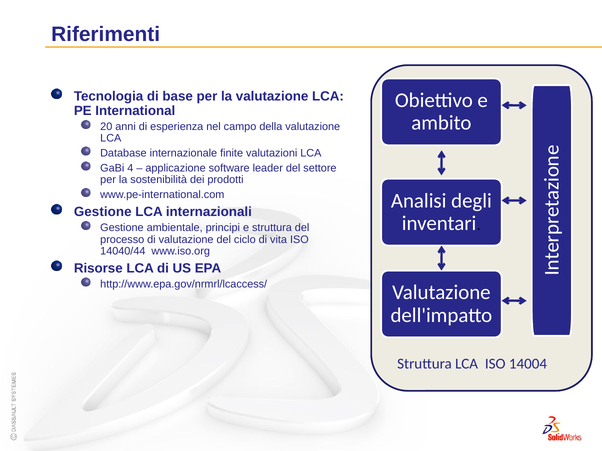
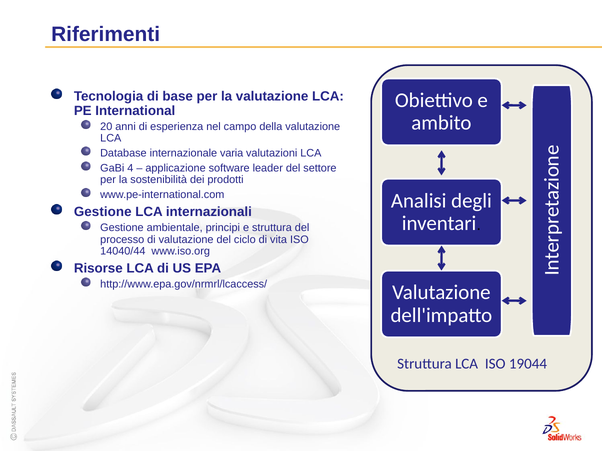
finite: finite -> varia
14004: 14004 -> 19044
